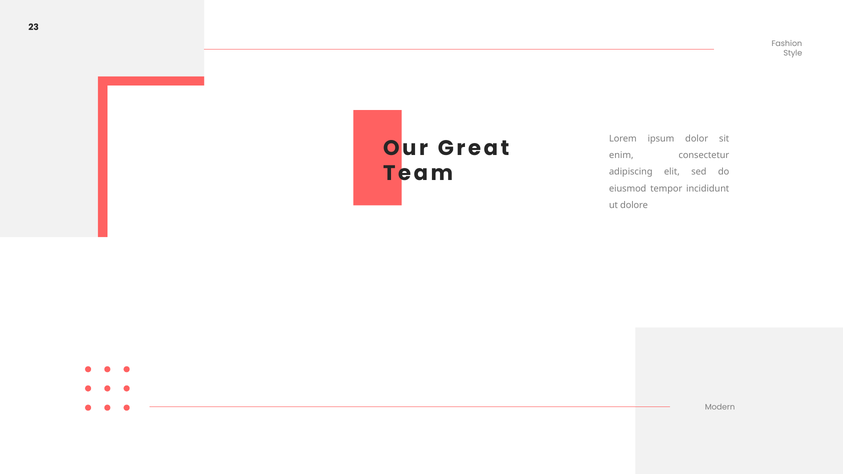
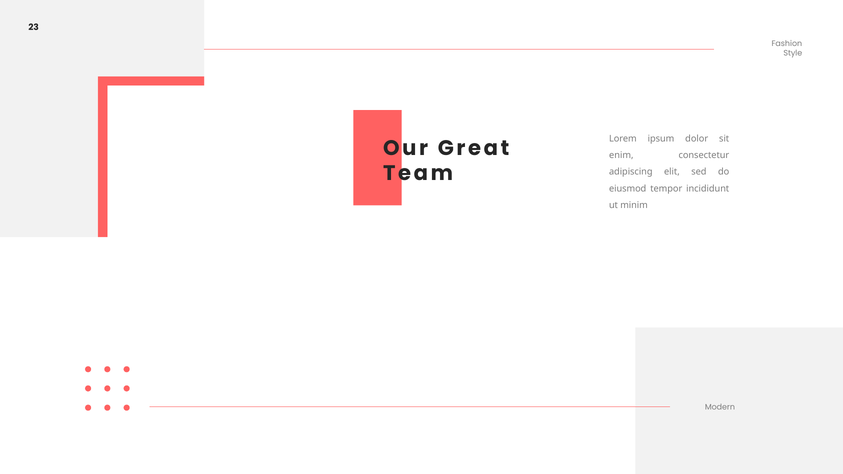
dolore: dolore -> minim
